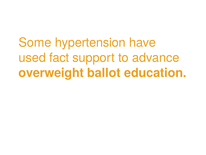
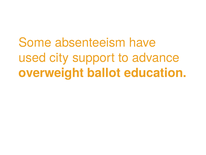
hypertension: hypertension -> absenteeism
fact: fact -> city
